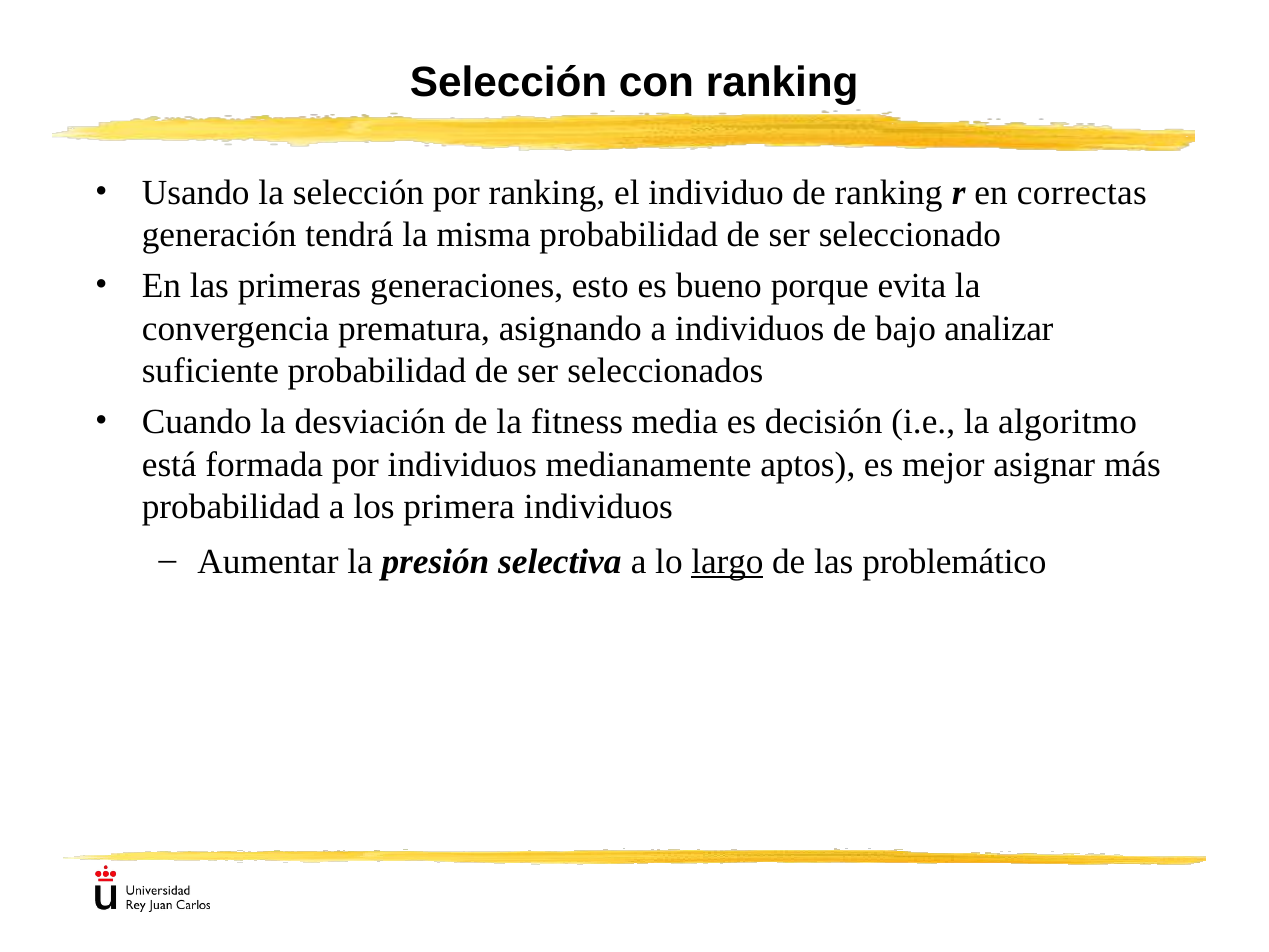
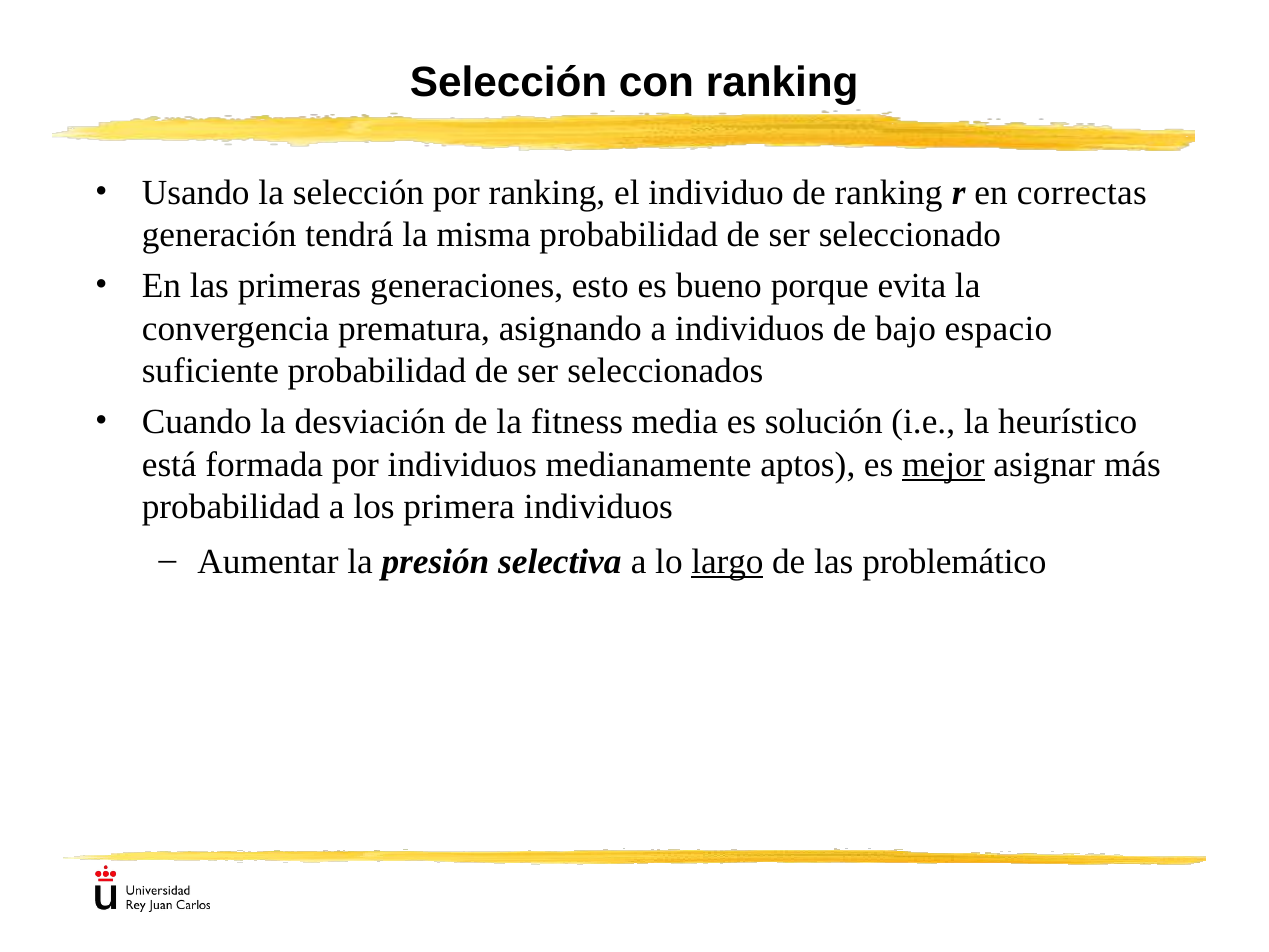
analizar: analizar -> espacio
decisión: decisión -> solución
algoritmo: algoritmo -> heurístico
mejor underline: none -> present
